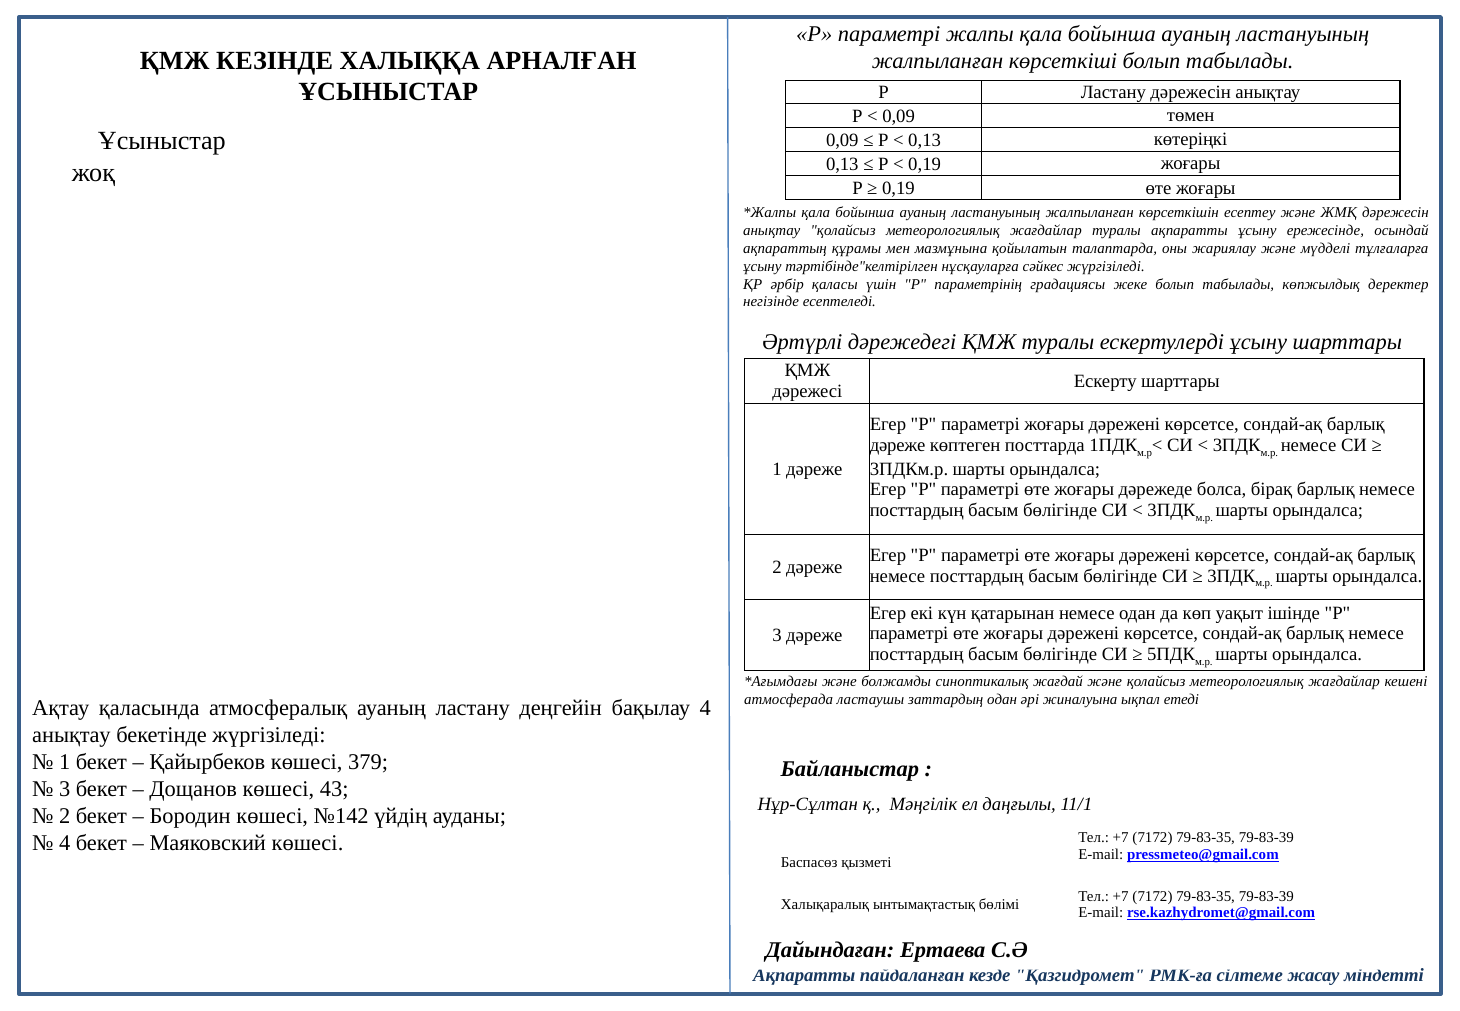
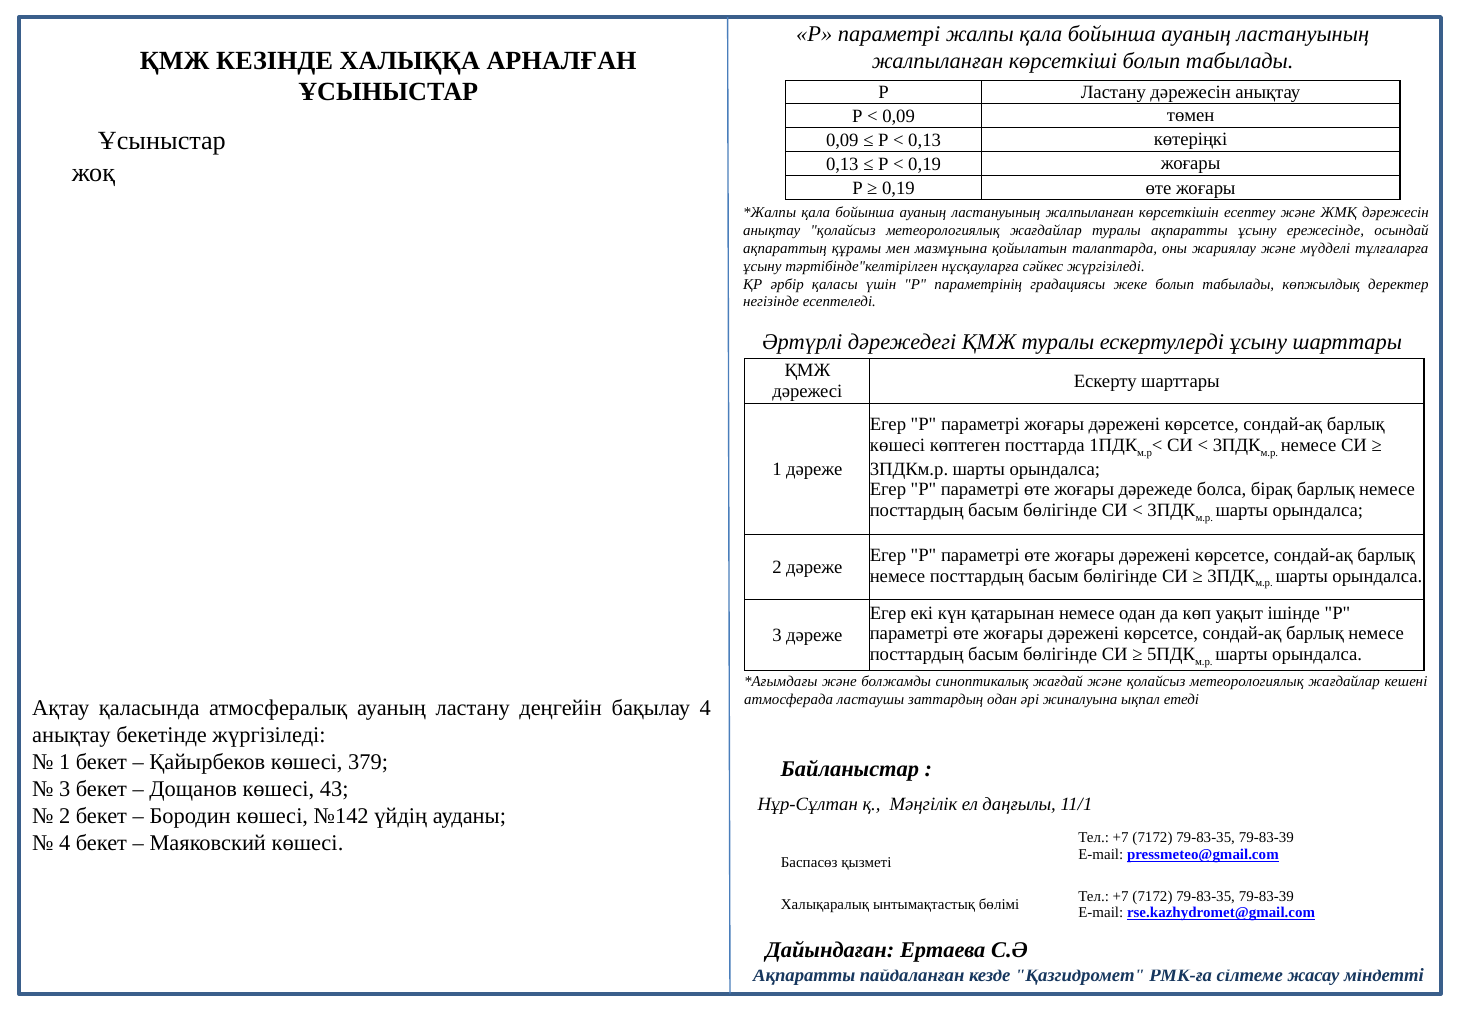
дәреже at (898, 445): дәреже -> көшесі
